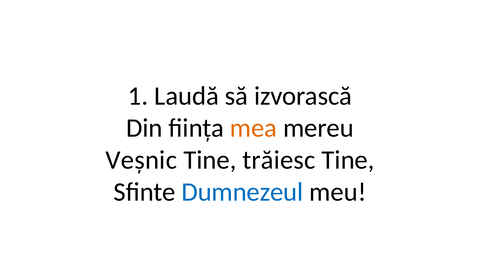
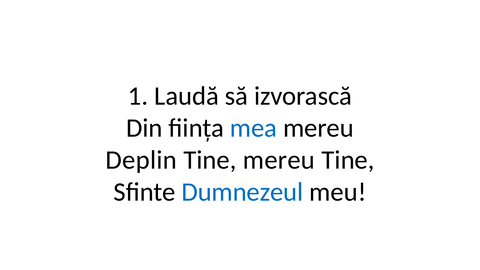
mea colour: orange -> blue
Veșnic: Veșnic -> Deplin
Tine trăiesc: trăiesc -> mereu
